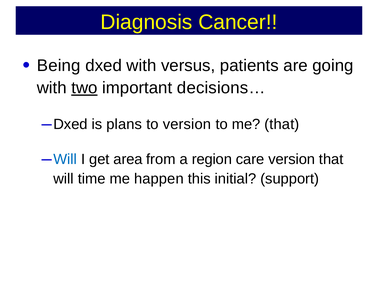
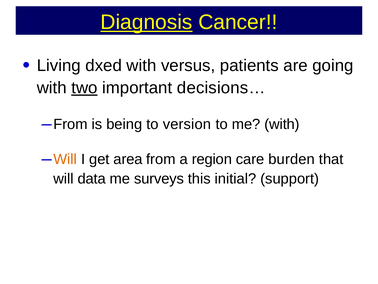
Diagnosis underline: none -> present
Being: Being -> Living
Dxed at (71, 124): Dxed -> From
plans: plans -> being
me that: that -> with
Will at (65, 159) colour: blue -> orange
care version: version -> burden
time: time -> data
happen: happen -> surveys
